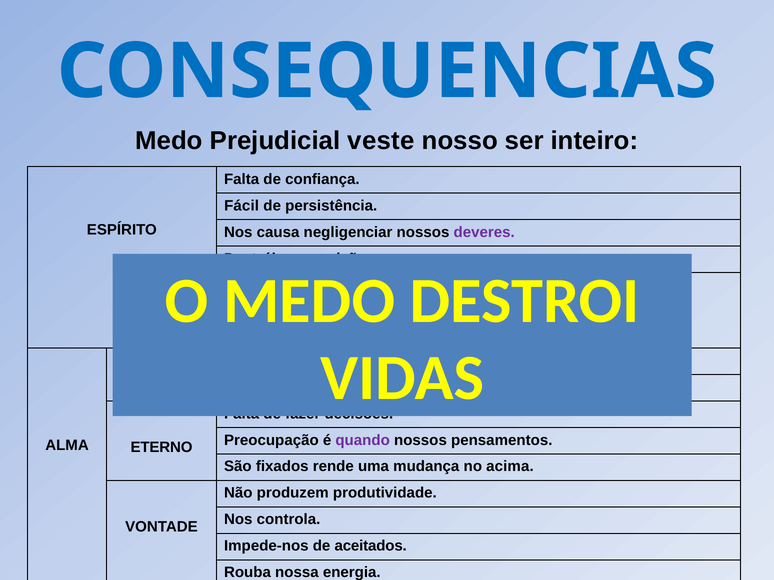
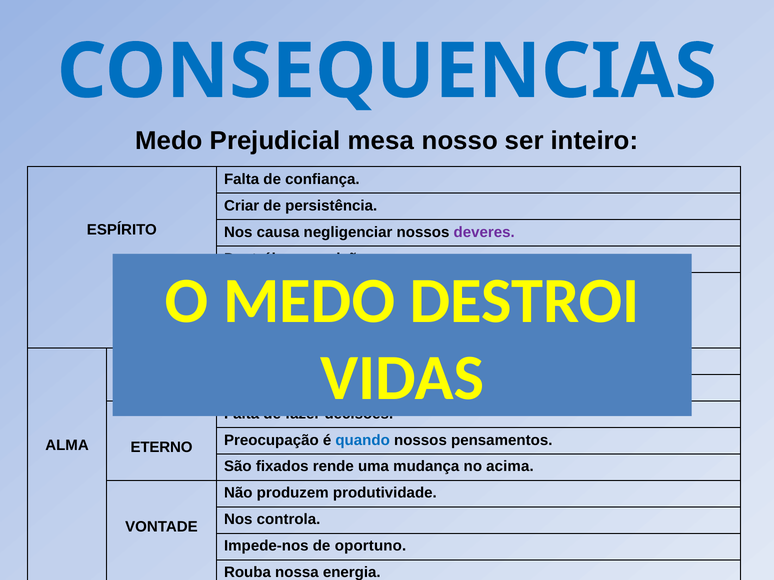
veste: veste -> mesa
Fácil: Fácil -> Criar
quando colour: purple -> blue
aceitados: aceitados -> oportuno
